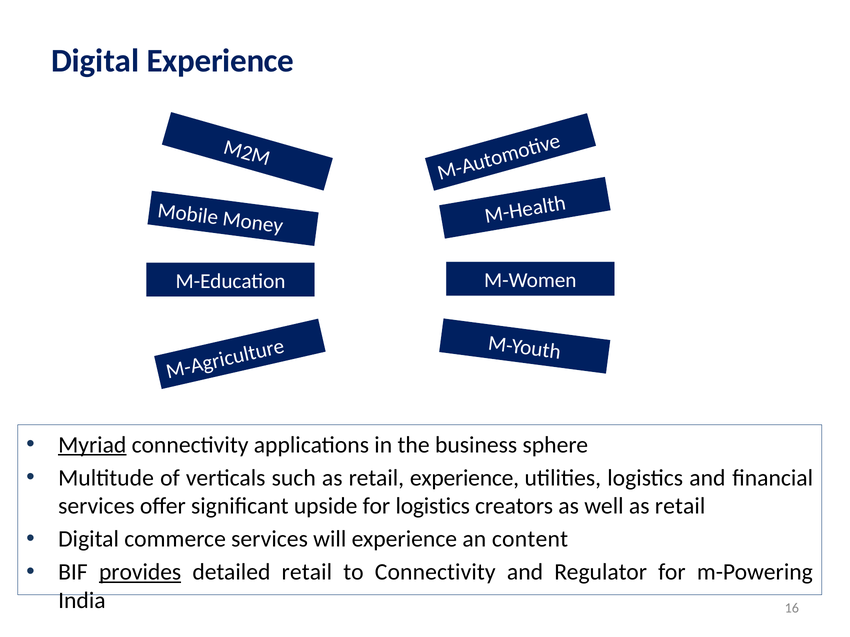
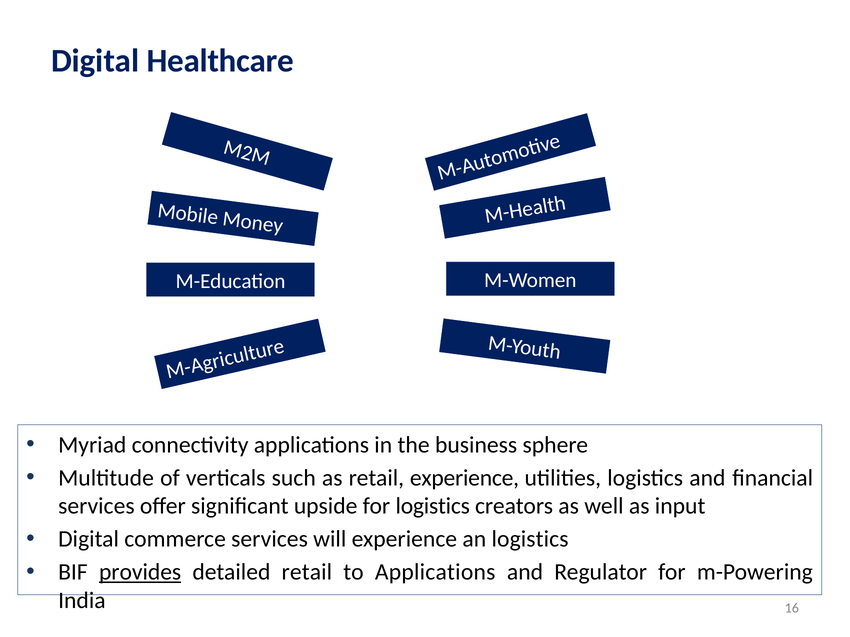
Digital Experience: Experience -> Healthcare
Myriad underline: present -> none
well as retail: retail -> input
an content: content -> logistics
to Connectivity: Connectivity -> Applications
